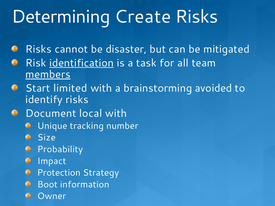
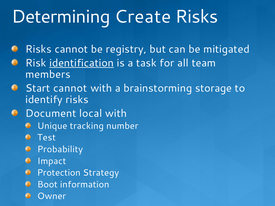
disaster: disaster -> registry
members underline: present -> none
Start limited: limited -> cannot
avoided: avoided -> storage
Size: Size -> Test
